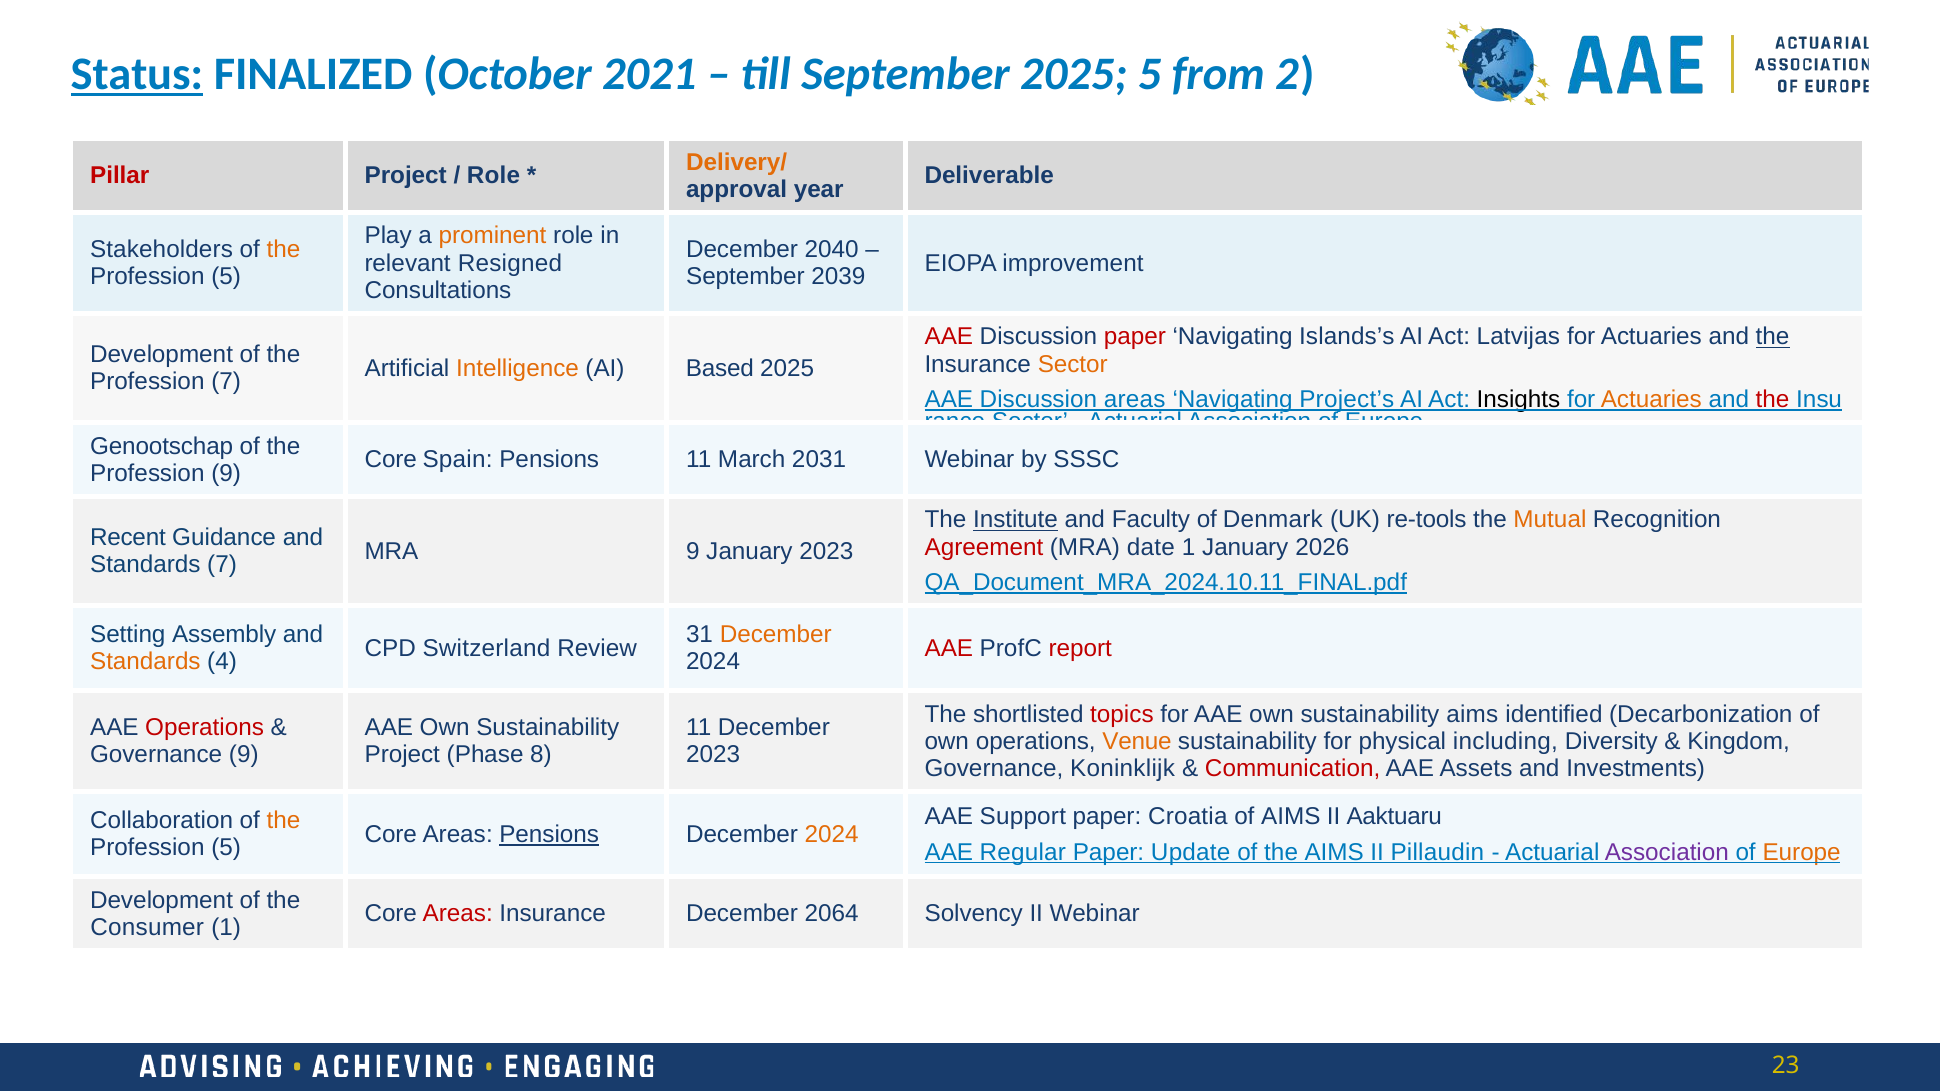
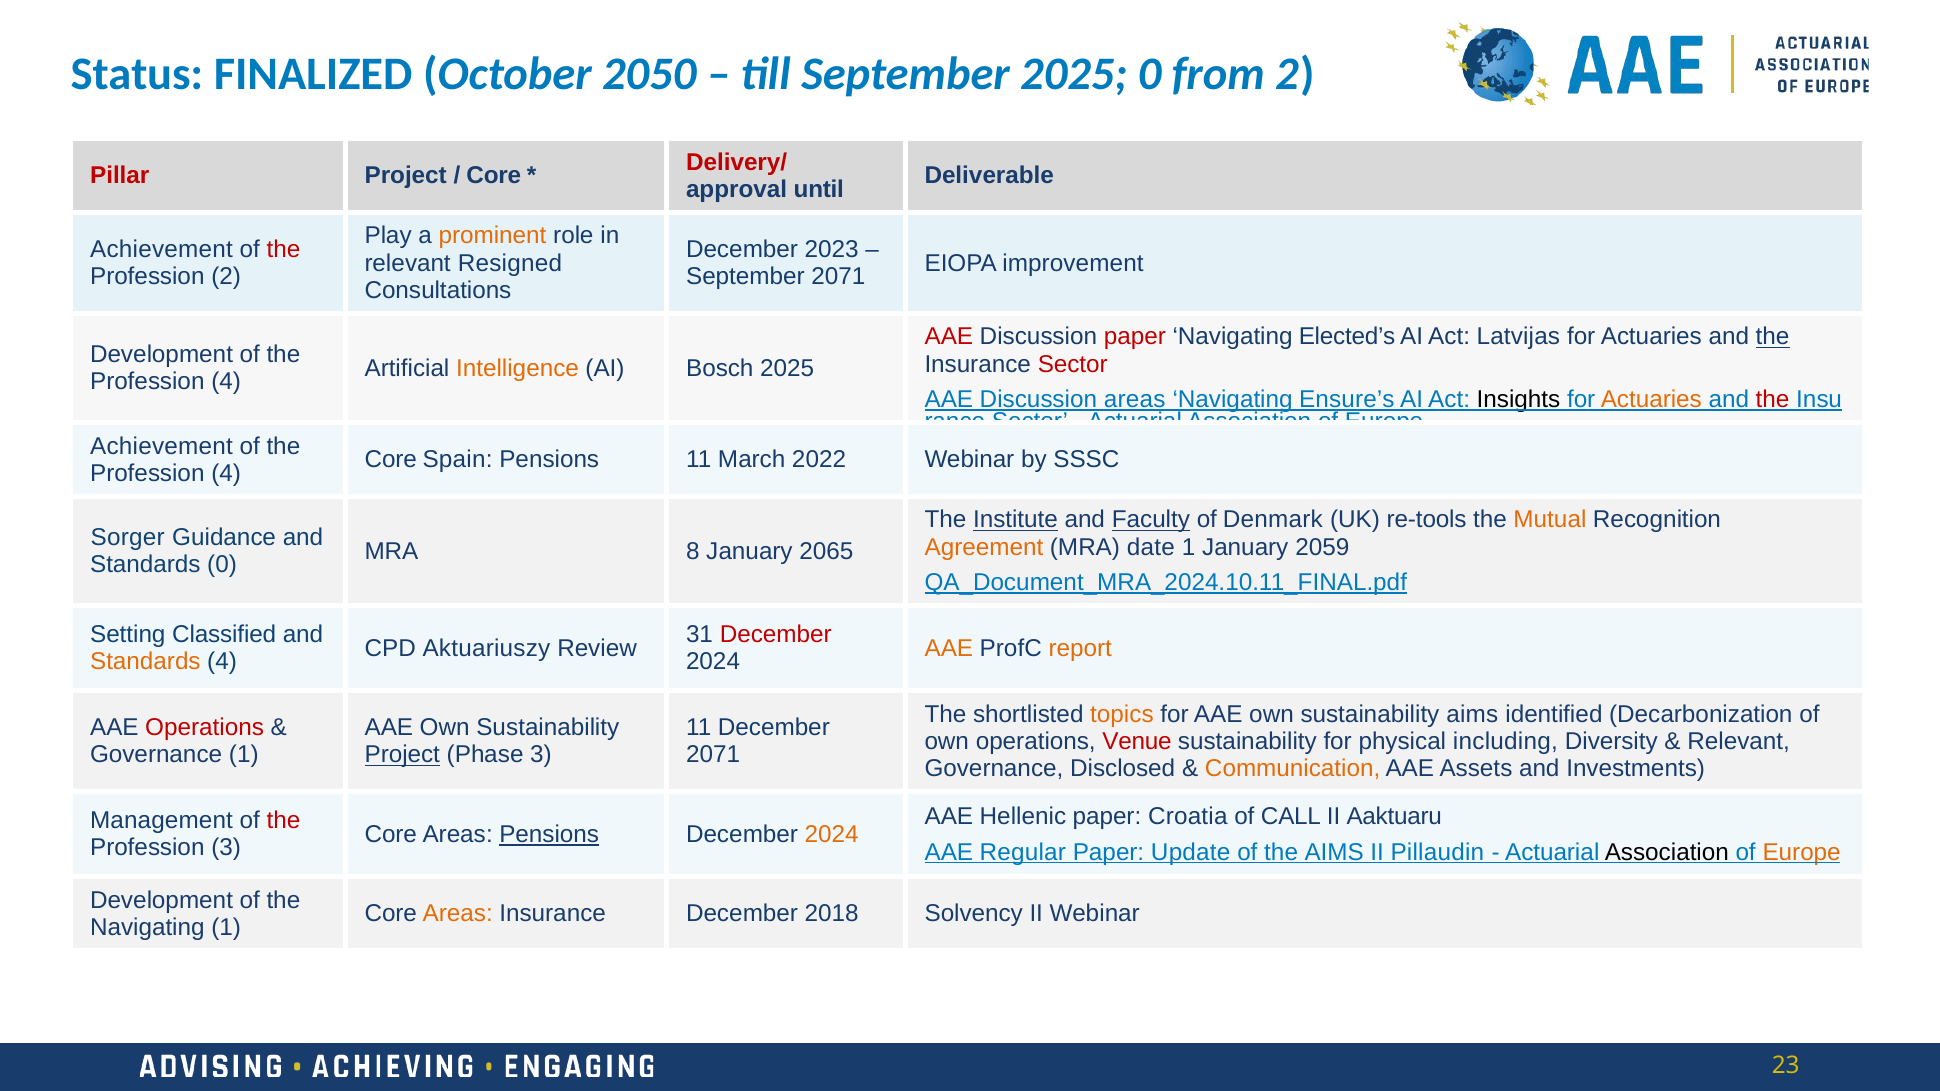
Status underline: present -> none
2021: 2021 -> 2050
2025 5: 5 -> 0
Delivery/ colour: orange -> red
Role at (494, 176): Role -> Core
year: year -> until
Stakeholders at (162, 250): Stakeholders -> Achievement
the at (284, 250) colour: orange -> red
2040: 2040 -> 2023
5 at (226, 277): 5 -> 2
September 2039: 2039 -> 2071
Islands’s: Islands’s -> Elected’s
Sector at (1073, 364) colour: orange -> red
Based: Based -> Bosch
7 at (226, 382): 7 -> 4
Project’s: Project’s -> Ensure’s
Genootschap at (162, 446): Genootschap -> Achievement
2031: 2031 -> 2022
9 at (226, 473): 9 -> 4
Faculty underline: none -> present
Recent: Recent -> Sorger
Agreement colour: red -> orange
2026: 2026 -> 2059
MRA 9: 9 -> 8
January 2023: 2023 -> 2065
Standards 7: 7 -> 0
Assembly: Assembly -> Classified
December at (776, 635) colour: orange -> red
Switzerland: Switzerland -> Aktuariuszy
AAE at (949, 648) colour: red -> orange
report colour: red -> orange
topics colour: red -> orange
Venue colour: orange -> red
Kingdom at (1739, 741): Kingdom -> Relevant
Governance 9: 9 -> 1
Project at (402, 755) underline: none -> present
Phase 8: 8 -> 3
2023 at (713, 755): 2023 -> 2071
Koninklijk: Koninklijk -> Disclosed
Communication colour: red -> orange
Support: Support -> Hellenic
of AIMS: AIMS -> CALL
Collaboration: Collaboration -> Management
the at (284, 821) colour: orange -> red
5 at (226, 848): 5 -> 3
Association at (1667, 852) colour: purple -> black
Areas at (458, 914) colour: red -> orange
2064: 2064 -> 2018
Consumer at (147, 928): Consumer -> Navigating
